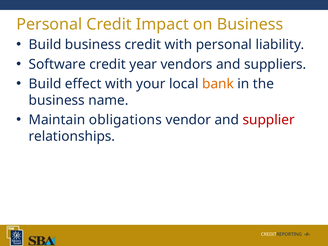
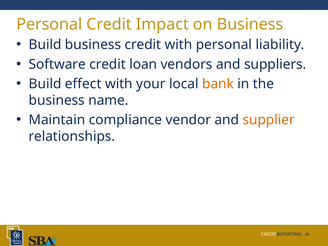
year: year -> loan
obligations: obligations -> compliance
supplier colour: red -> orange
